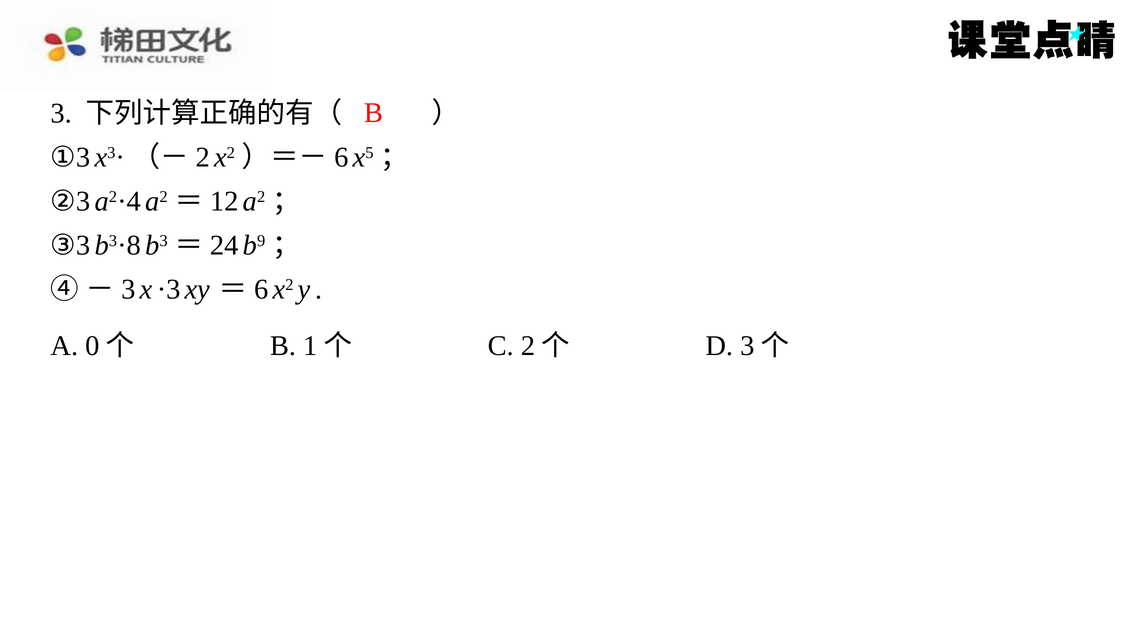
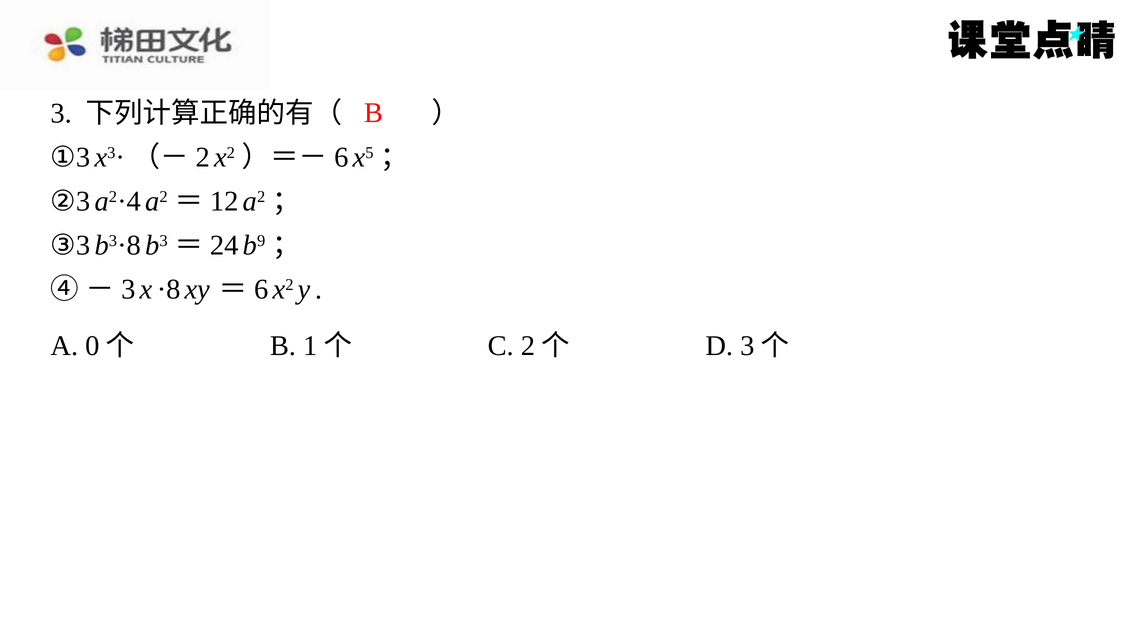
·3: ·3 -> ·8
